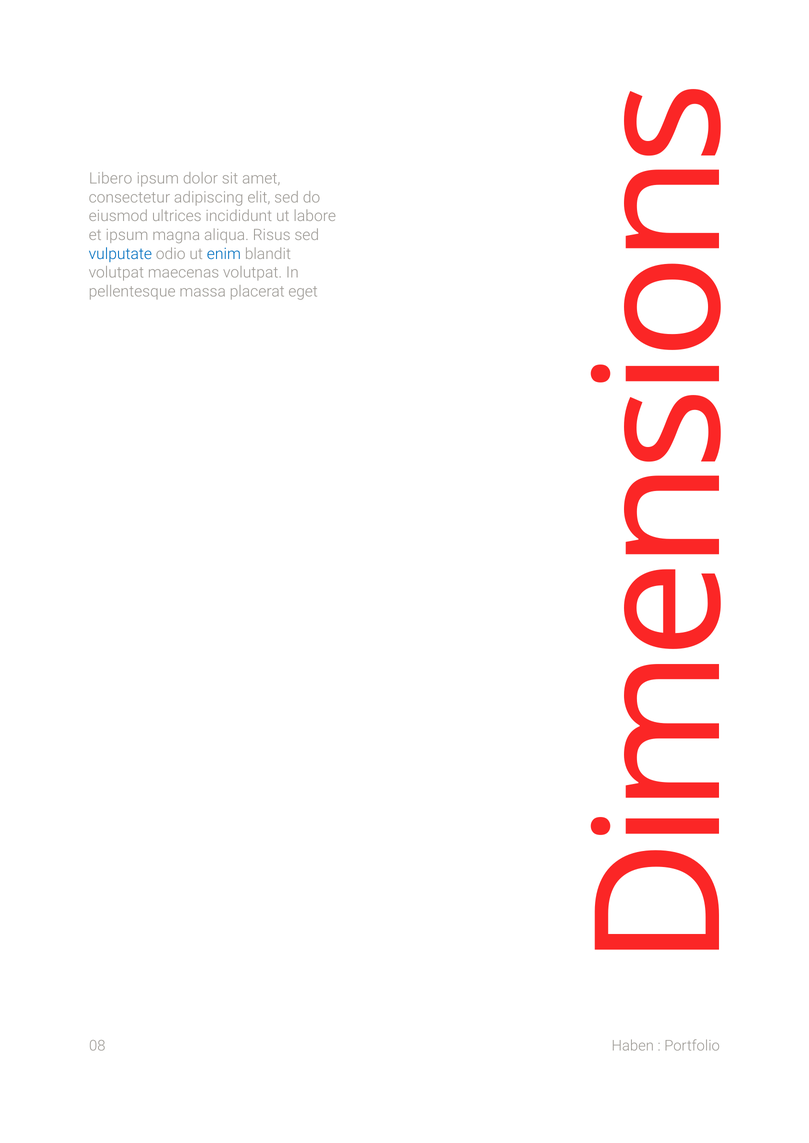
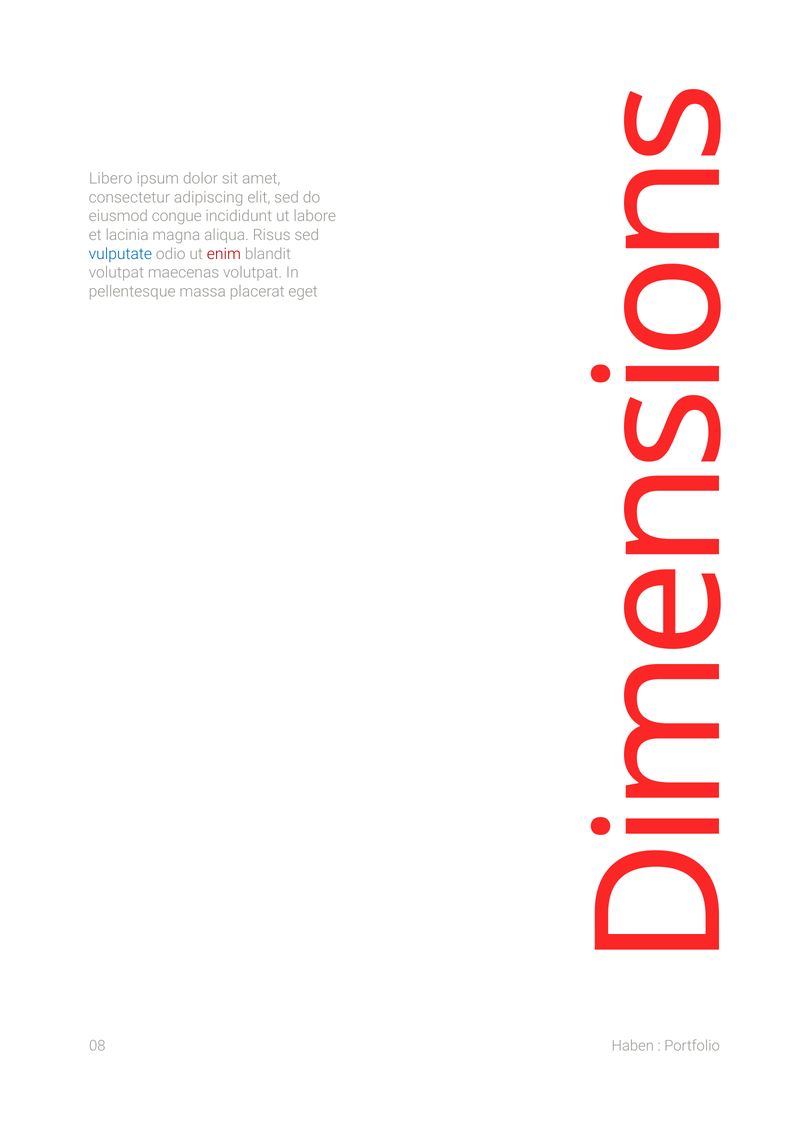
ultrices: ultrices -> congue
et ipsum: ipsum -> lacinia
enim colour: blue -> red
